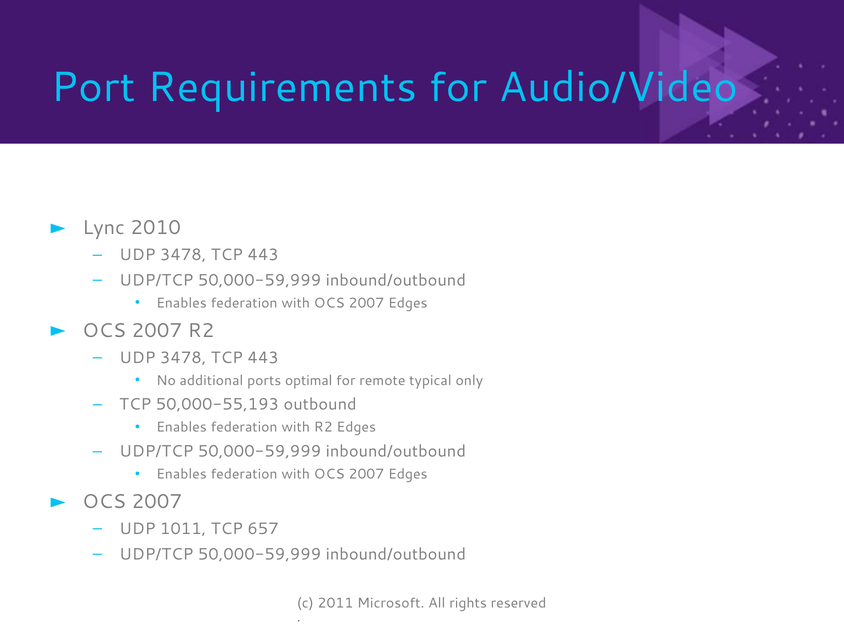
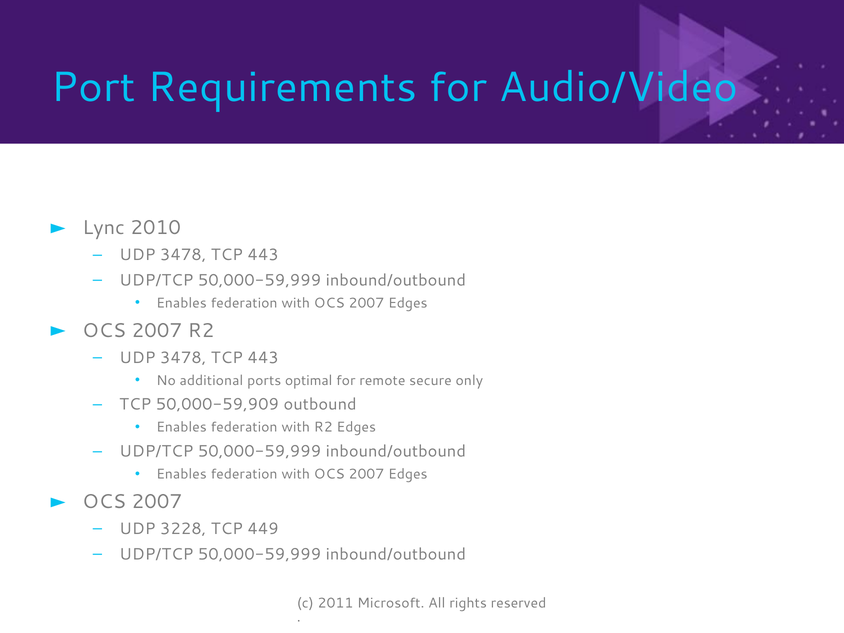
typical: typical -> secure
50,000-55,193: 50,000-55,193 -> 50,000-59,909
1011: 1011 -> 3228
657: 657 -> 449
